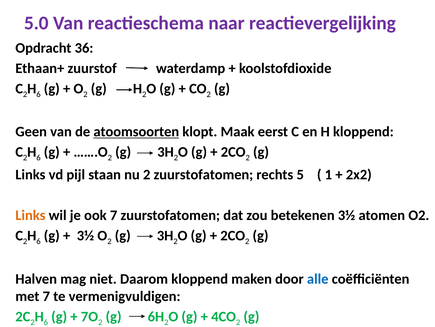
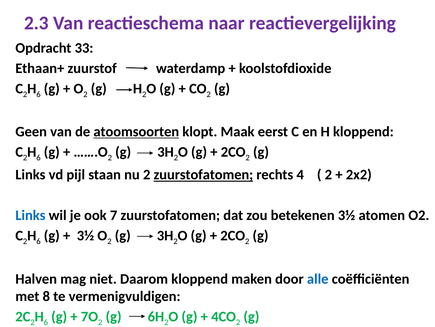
5.0: 5.0 -> 2.3
36: 36 -> 33
zuurstofatomen at (203, 174) underline: none -> present
5: 5 -> 4
1 at (328, 174): 1 -> 2
Links at (30, 215) colour: orange -> blue
met 7: 7 -> 8
